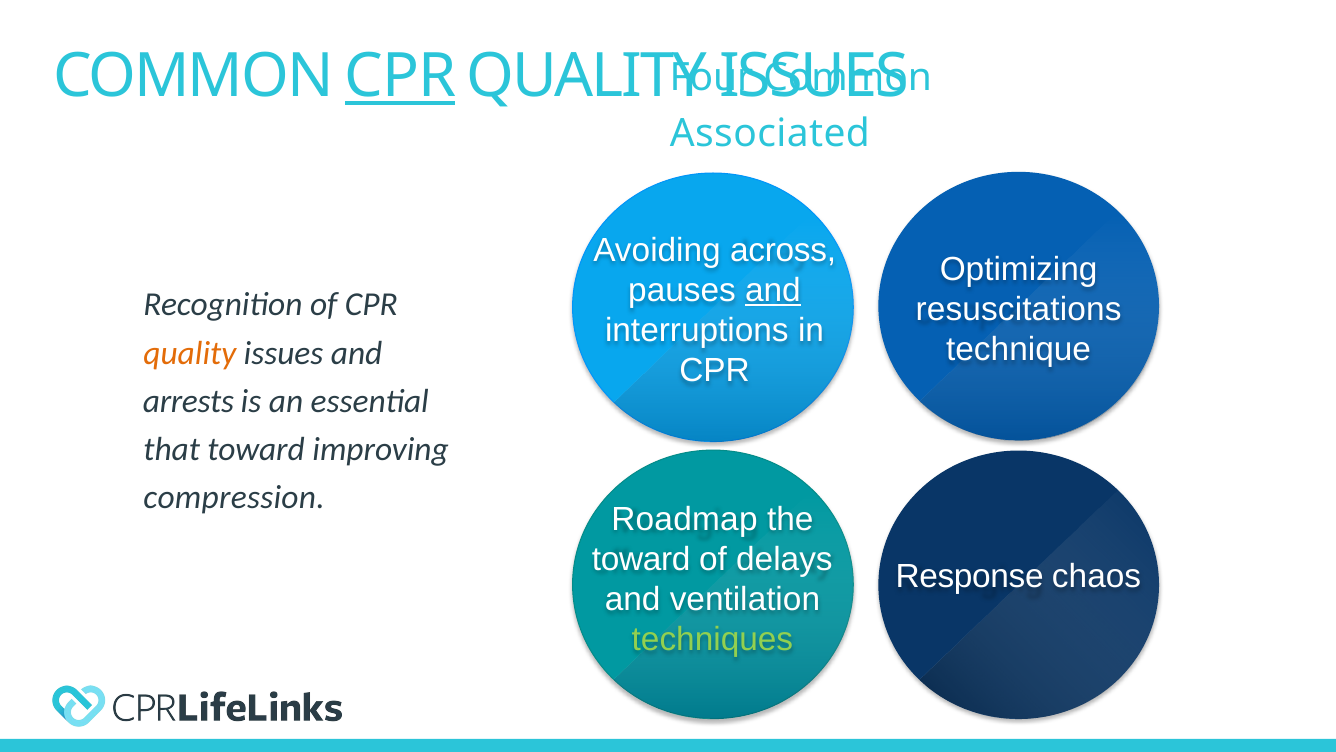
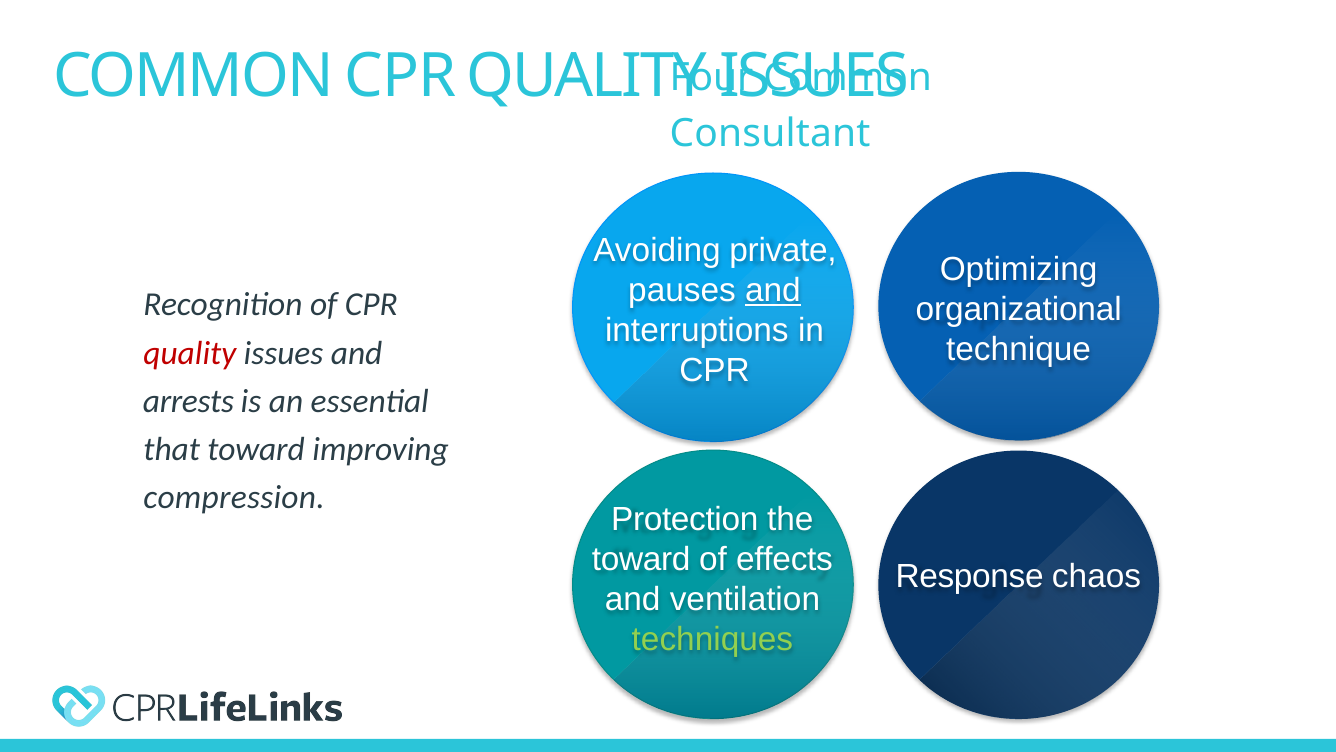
CPR at (401, 76) underline: present -> none
Associated: Associated -> Consultant
across: across -> private
resuscitations: resuscitations -> organizational
quality at (190, 353) colour: orange -> red
Roadmap: Roadmap -> Protection
delays: delays -> effects
